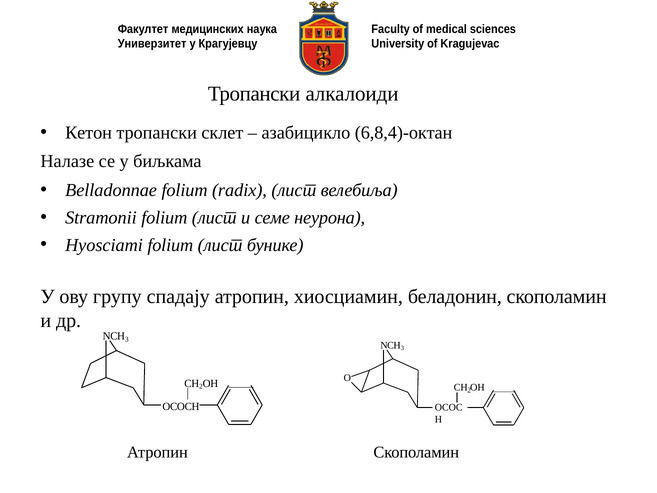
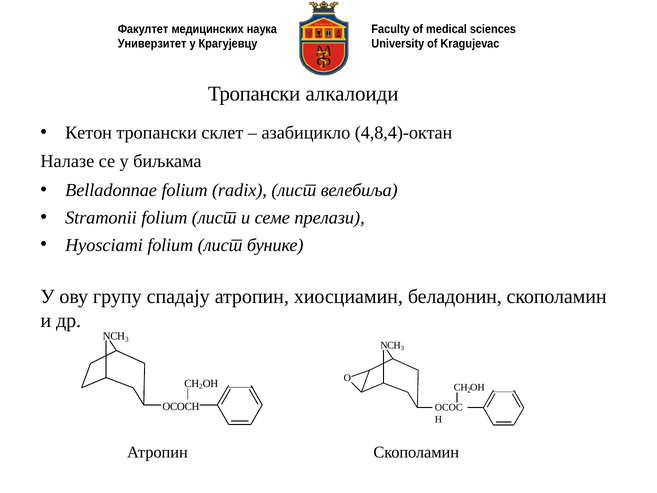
6,8,4)-октан: 6,8,4)-октан -> 4,8,4)-октан
неурона: неурона -> прелази
